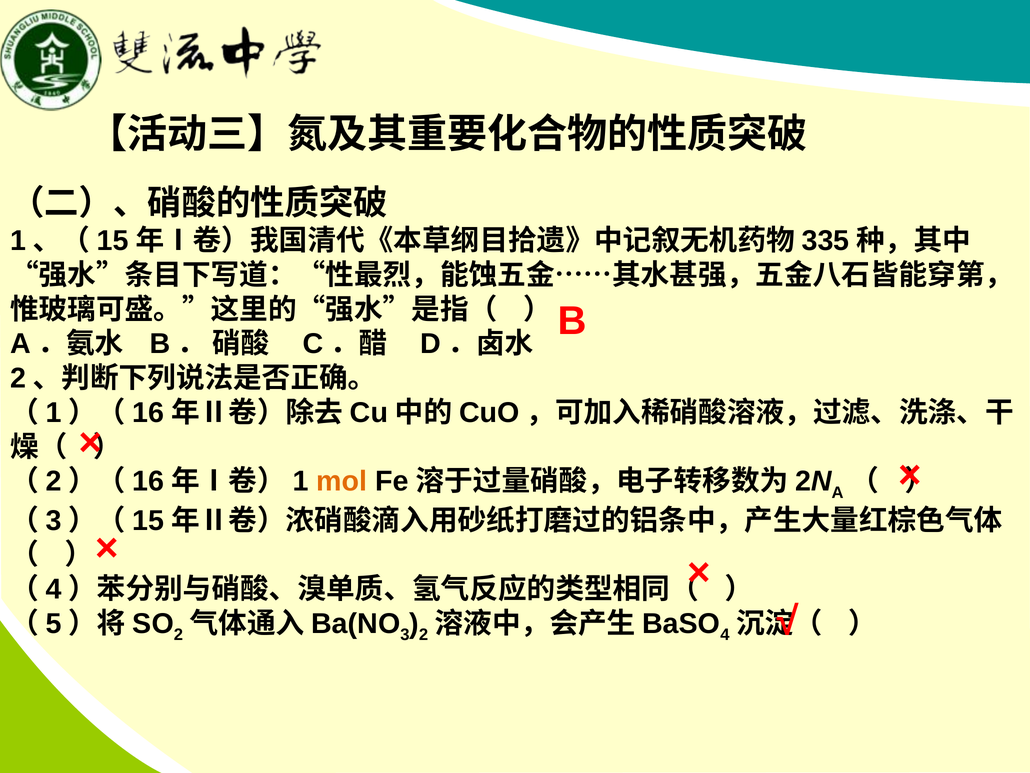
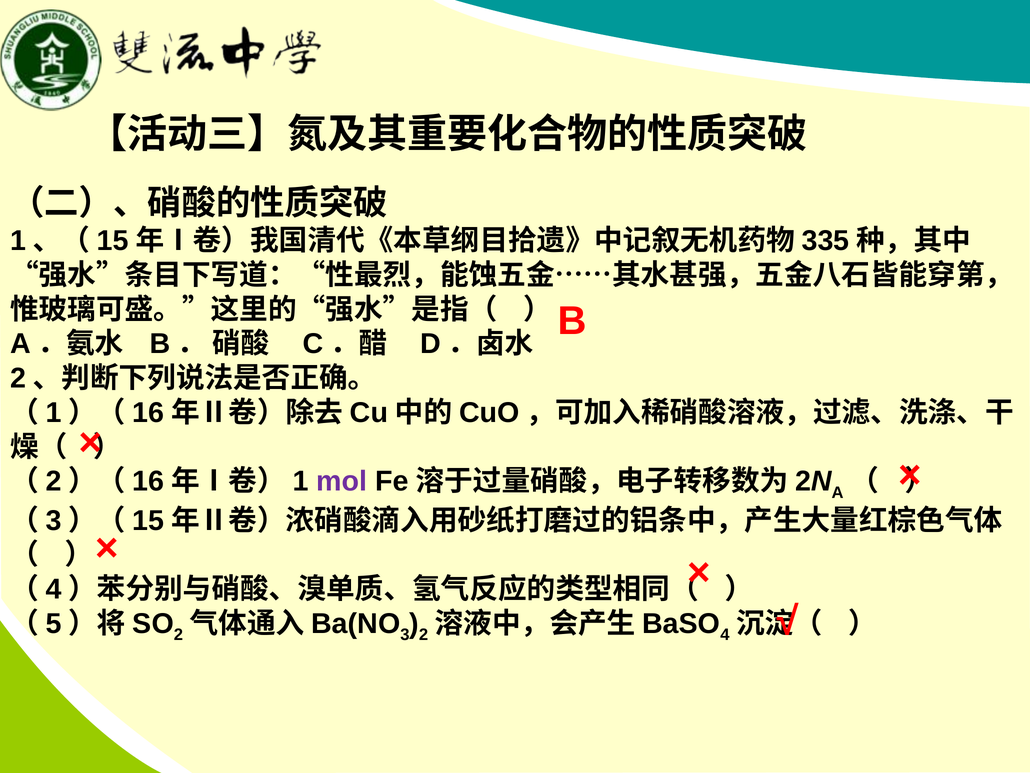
mol colour: orange -> purple
